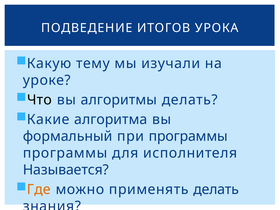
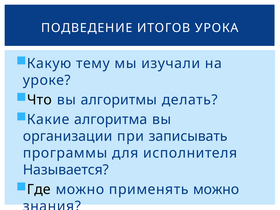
формальный: формальный -> организации
при программы: программы -> записывать
Где colour: orange -> black
применять делать: делать -> можно
